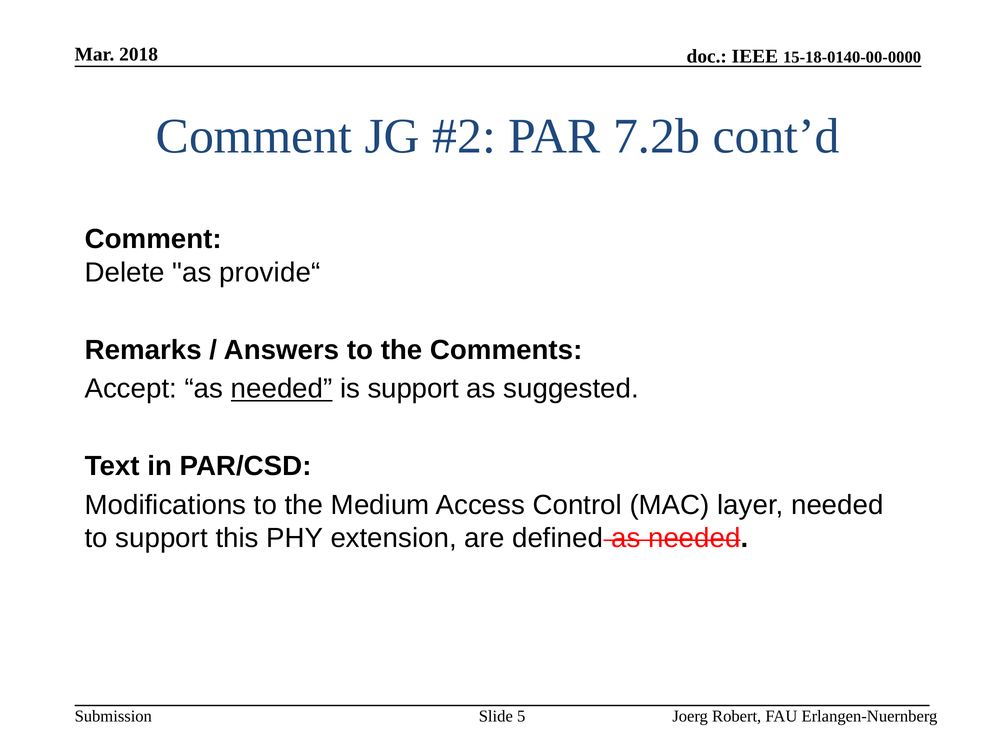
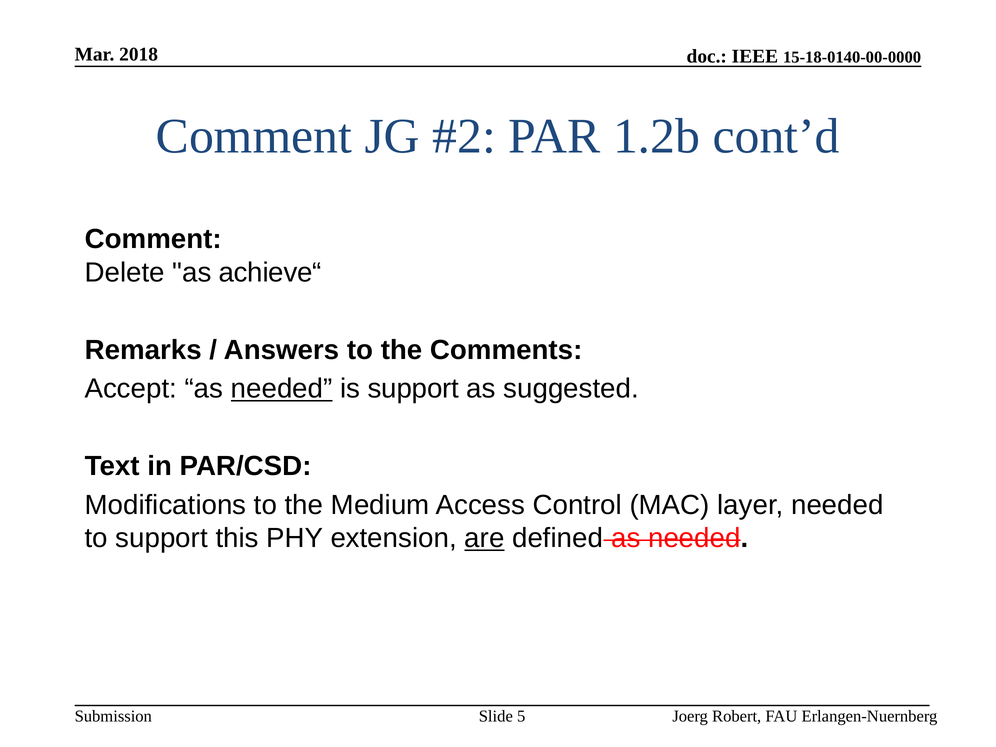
7.2b: 7.2b -> 1.2b
provide“: provide“ -> achieve“
are underline: none -> present
